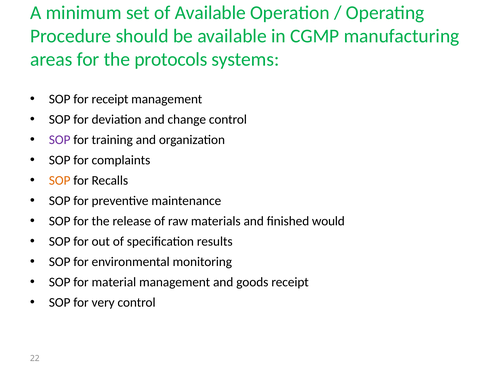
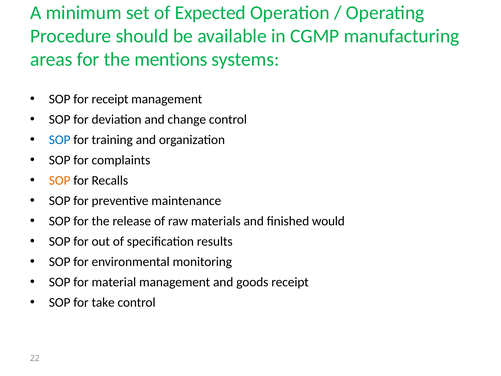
of Available: Available -> Expected
protocols: protocols -> mentions
SOP at (60, 140) colour: purple -> blue
very: very -> take
